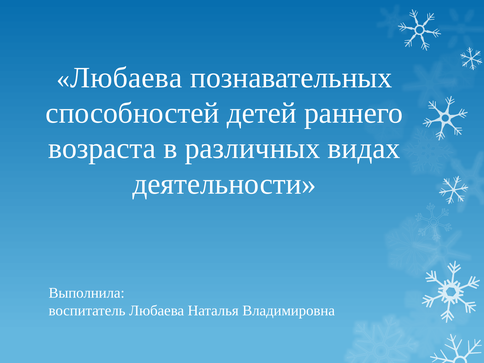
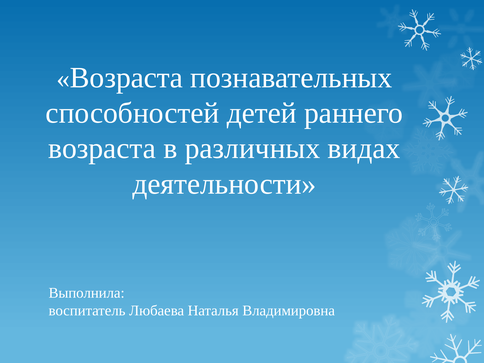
Любаева at (126, 78): Любаева -> Возраста
